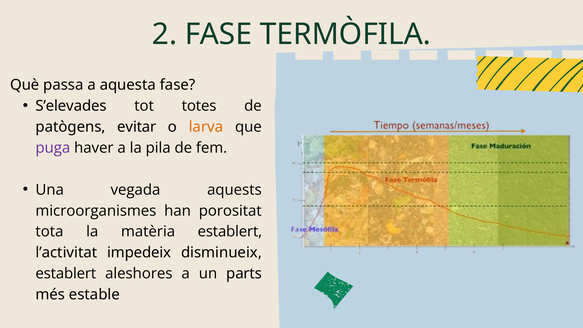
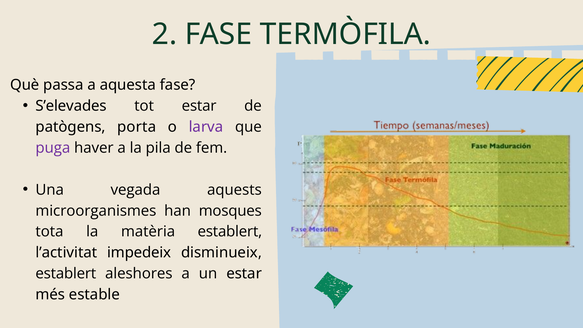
tot totes: totes -> estar
evitar: evitar -> porta
larva colour: orange -> purple
porositat: porositat -> mosques
un parts: parts -> estar
